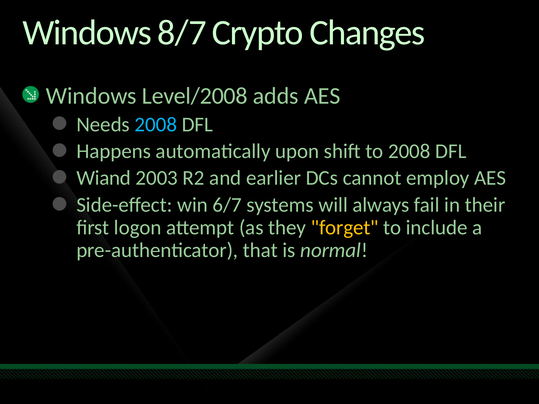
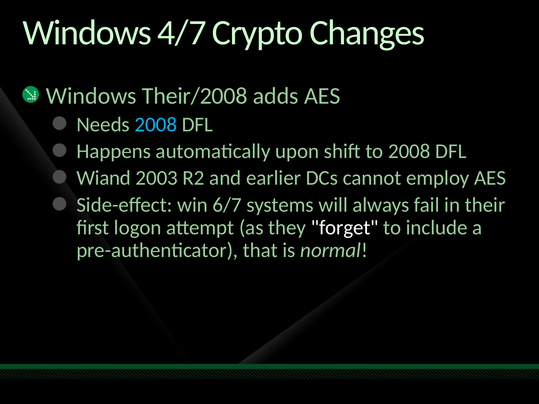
8/7: 8/7 -> 4/7
Level/2008: Level/2008 -> Their/2008
forget colour: yellow -> white
